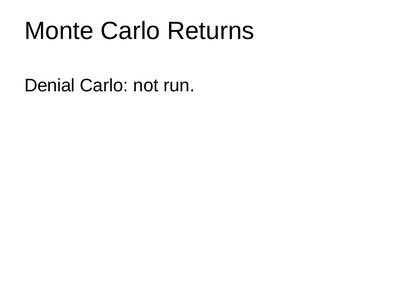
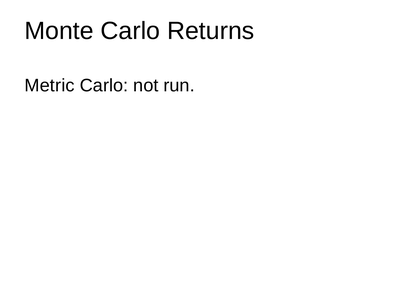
Denial: Denial -> Metric
